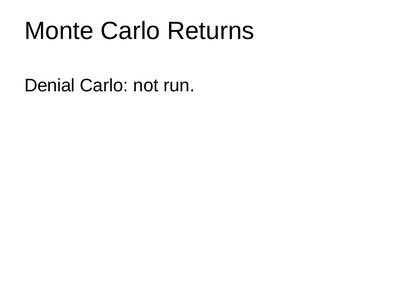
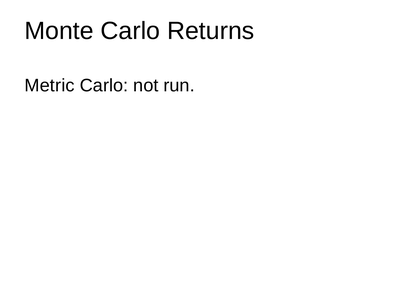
Denial: Denial -> Metric
